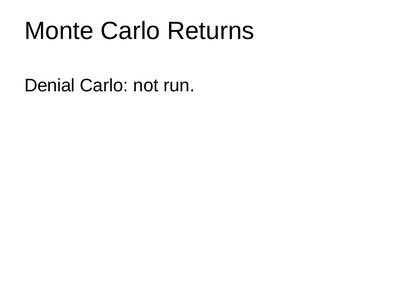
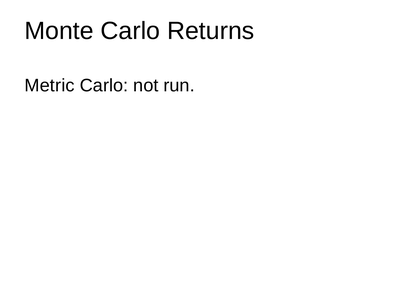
Denial: Denial -> Metric
